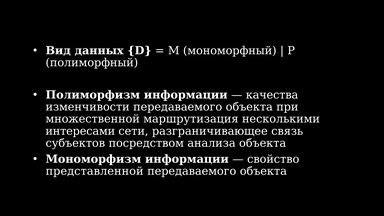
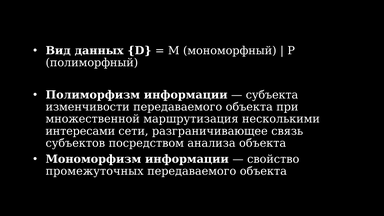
качества: качества -> субъекта
представленной: представленной -> промежуточных
